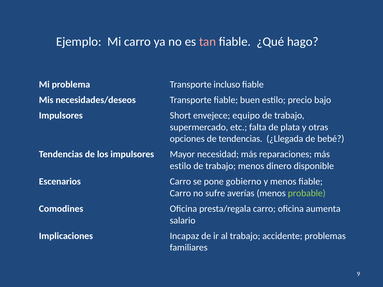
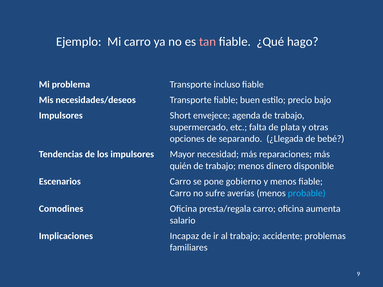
equipo: equipo -> agenda
de tendencias: tendencias -> separando
estilo at (181, 166): estilo -> quién
probable colour: light green -> light blue
